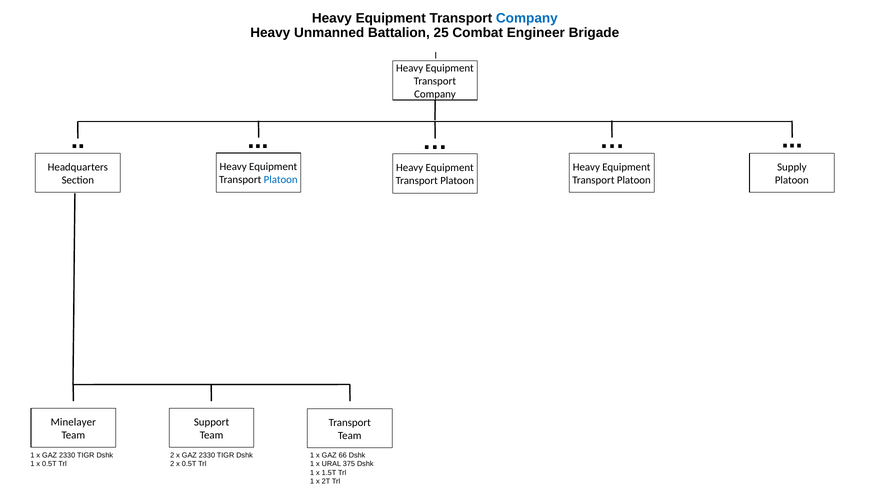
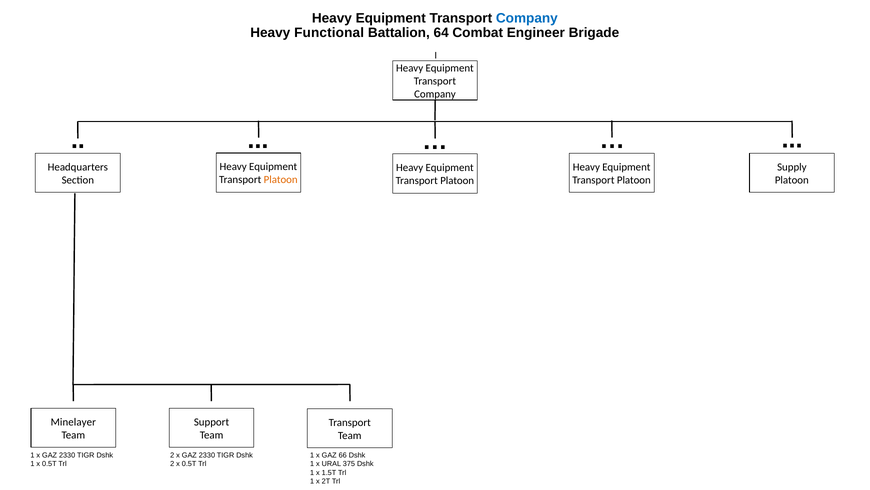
Unmanned: Unmanned -> Functional
25: 25 -> 64
Platoon at (281, 180) colour: blue -> orange
